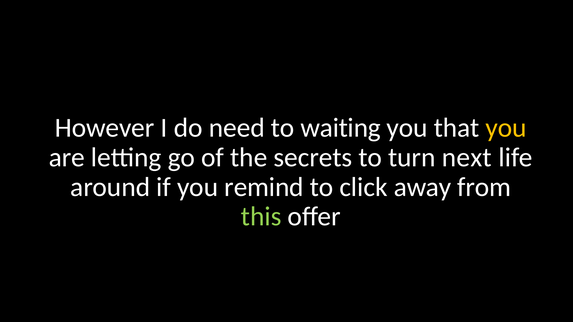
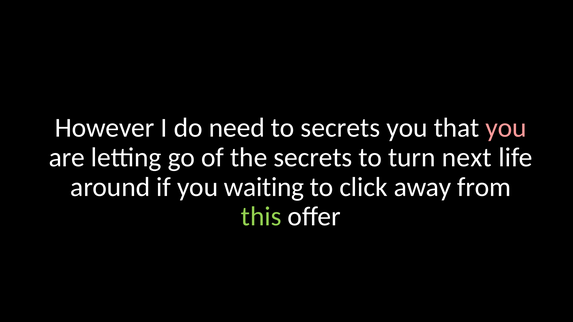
to waiting: waiting -> secrets
you at (506, 128) colour: yellow -> pink
remind: remind -> waiting
